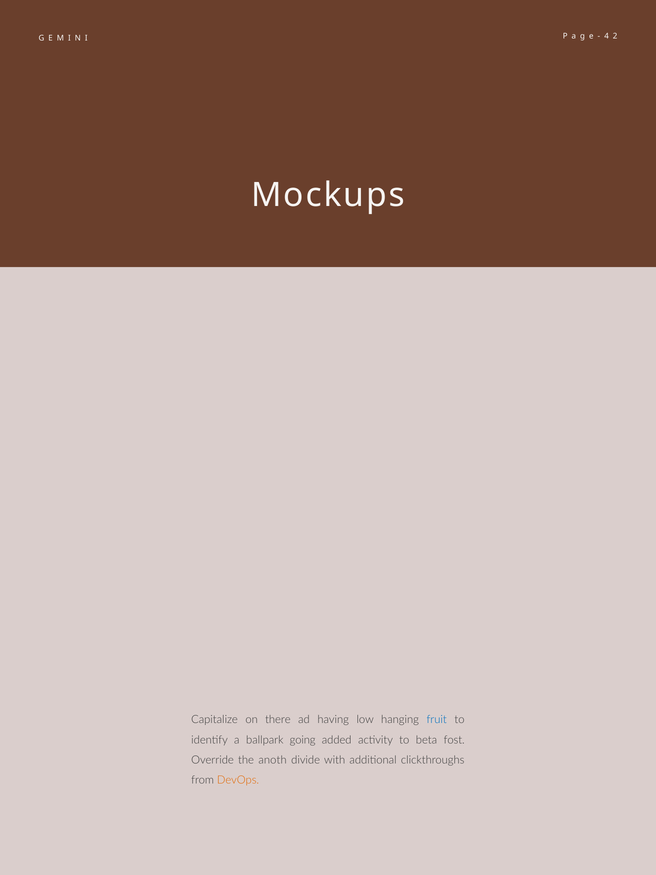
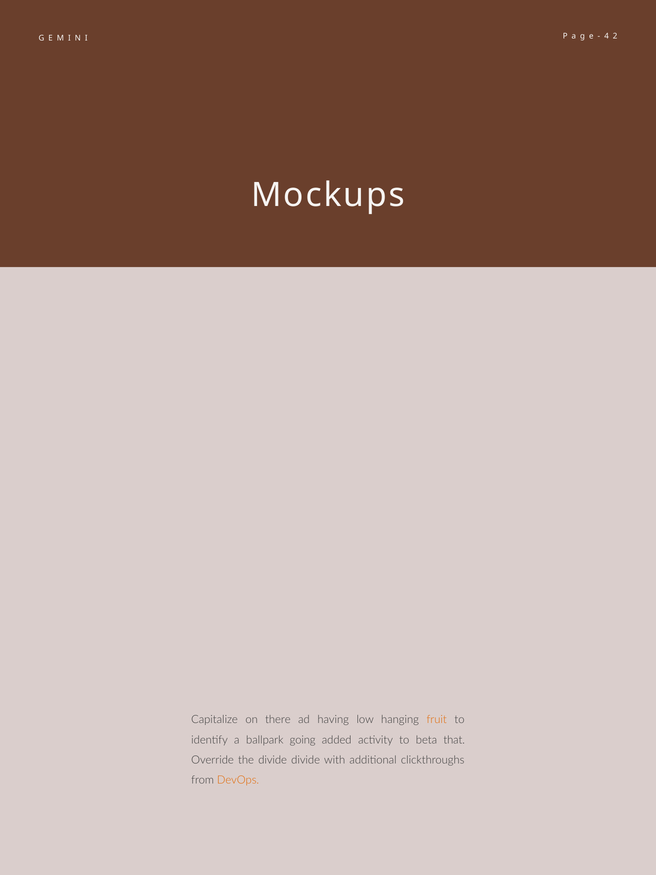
fruit colour: blue -> orange
fost: fost -> that
the anoth: anoth -> divide
